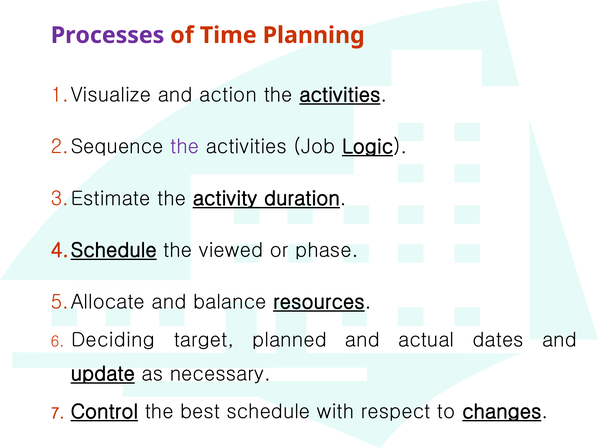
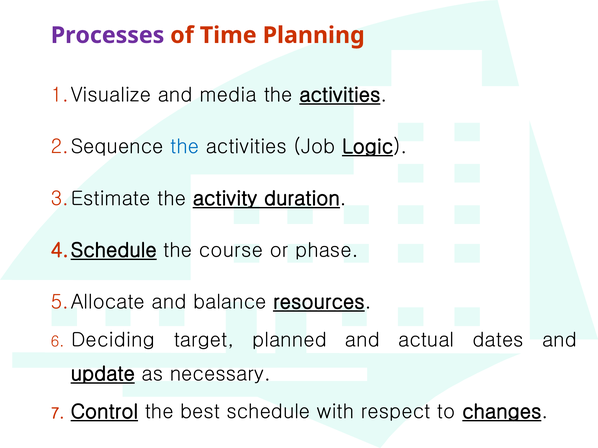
action: action -> media
the at (185, 147) colour: purple -> blue
viewed: viewed -> course
